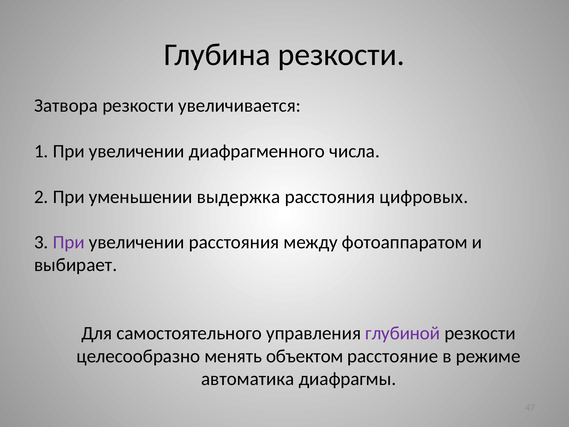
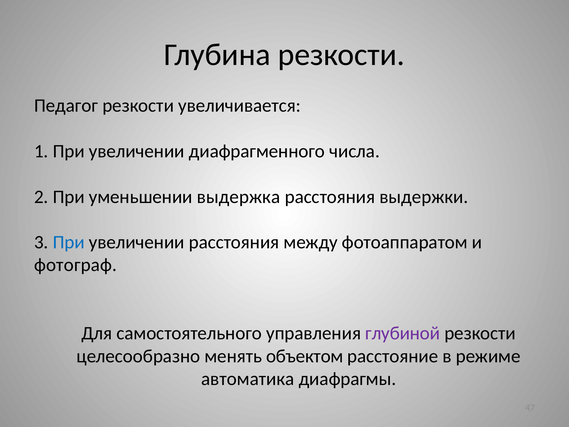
Затвора: Затвора -> Педагог
цифровых: цифровых -> выдержки
При at (69, 242) colour: purple -> blue
выбирает: выбирает -> фотограф
